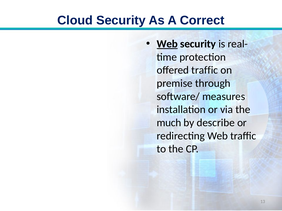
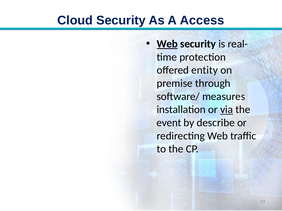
Correct: Correct -> Access
offered traffic: traffic -> entity
via underline: none -> present
much: much -> event
